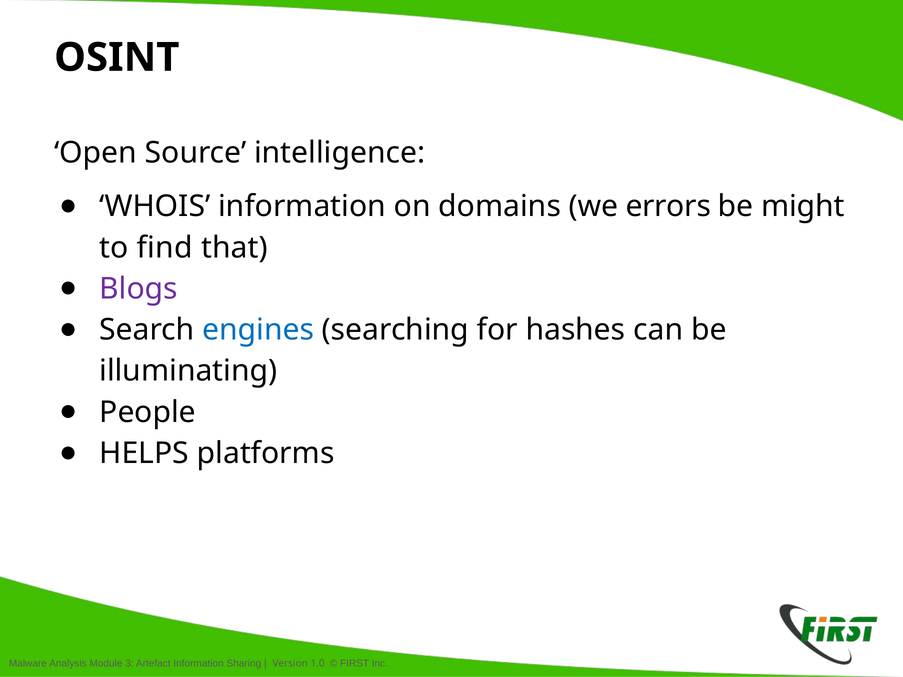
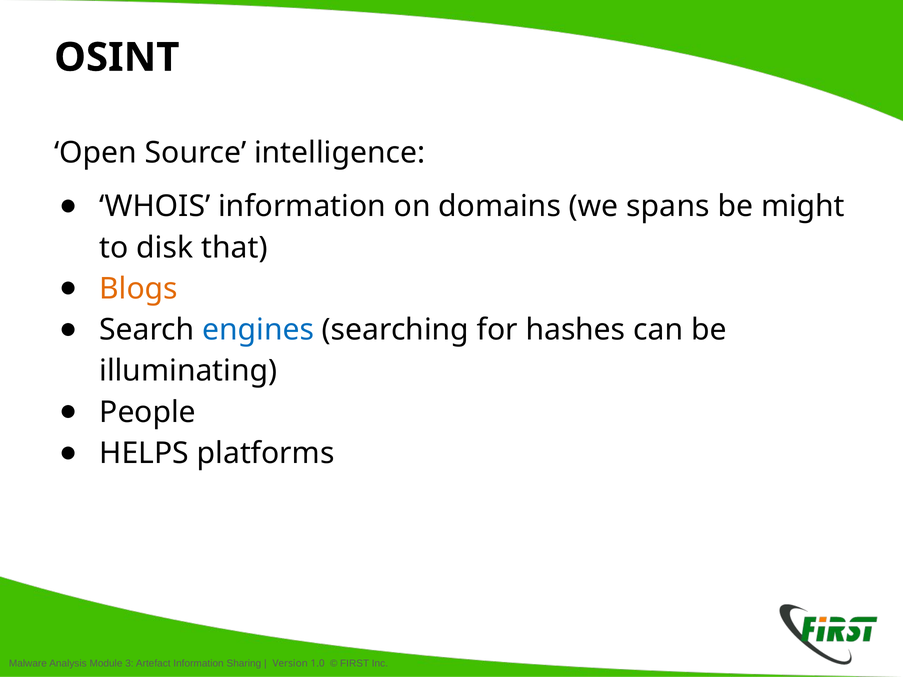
errors: errors -> spans
find: find -> disk
Blogs colour: purple -> orange
